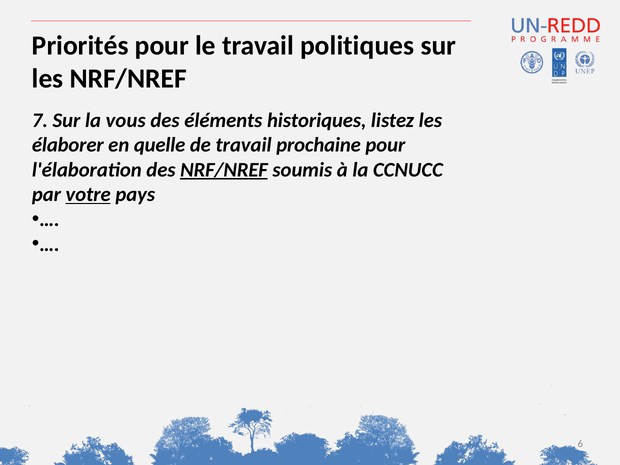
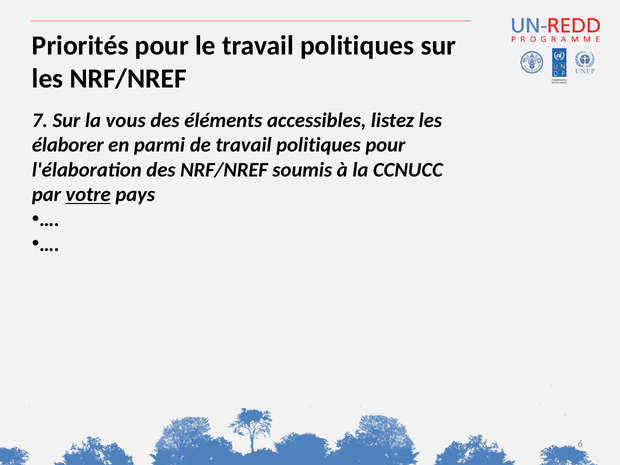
historiques: historiques -> accessibles
quelle: quelle -> parmi
de travail prochaine: prochaine -> politiques
NRF/NREF at (224, 170) underline: present -> none
